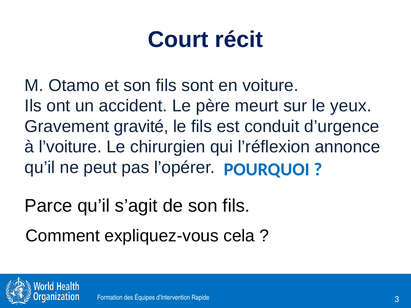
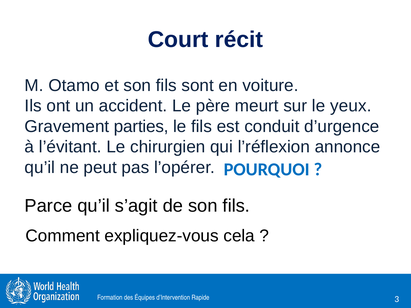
gravité: gravité -> parties
l’voiture: l’voiture -> l’évitant
